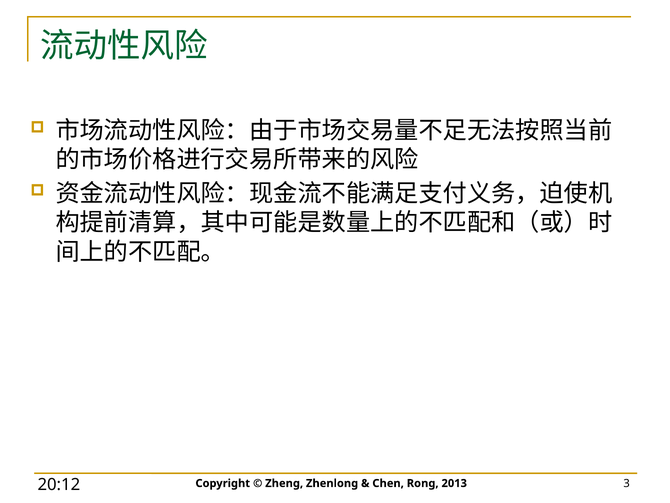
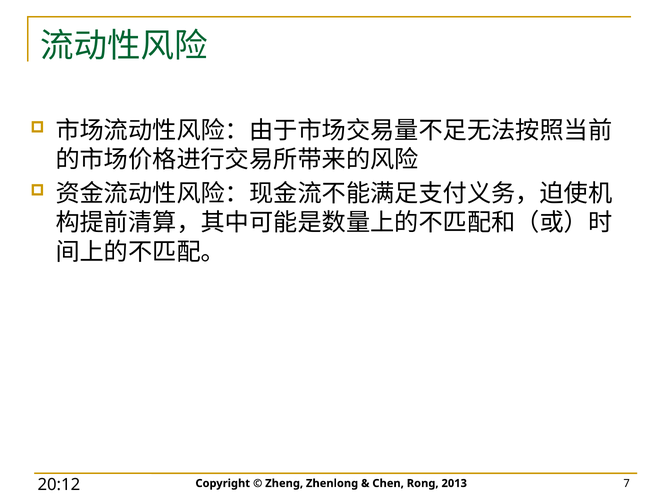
3: 3 -> 7
